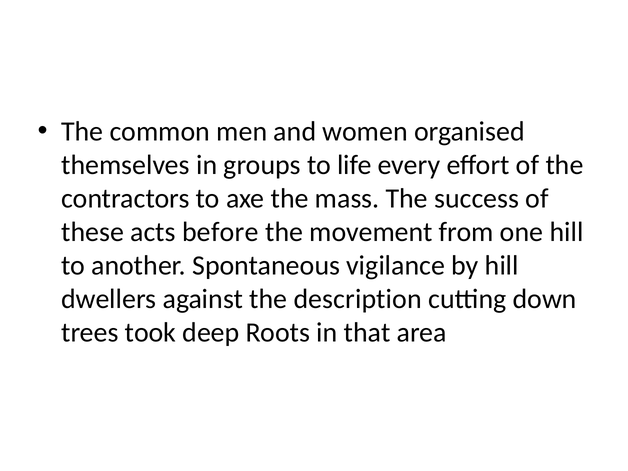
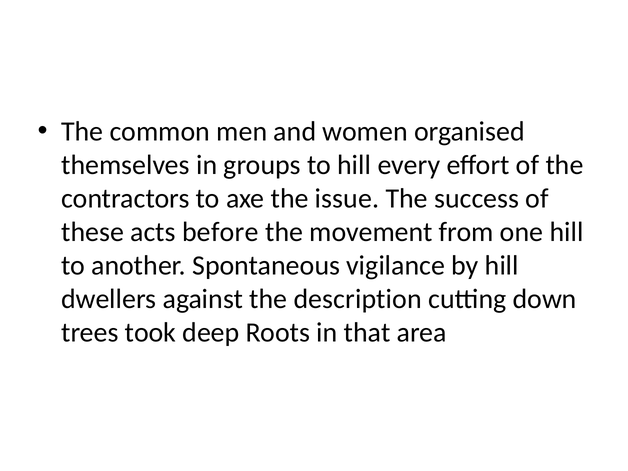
to life: life -> hill
mass: mass -> issue
